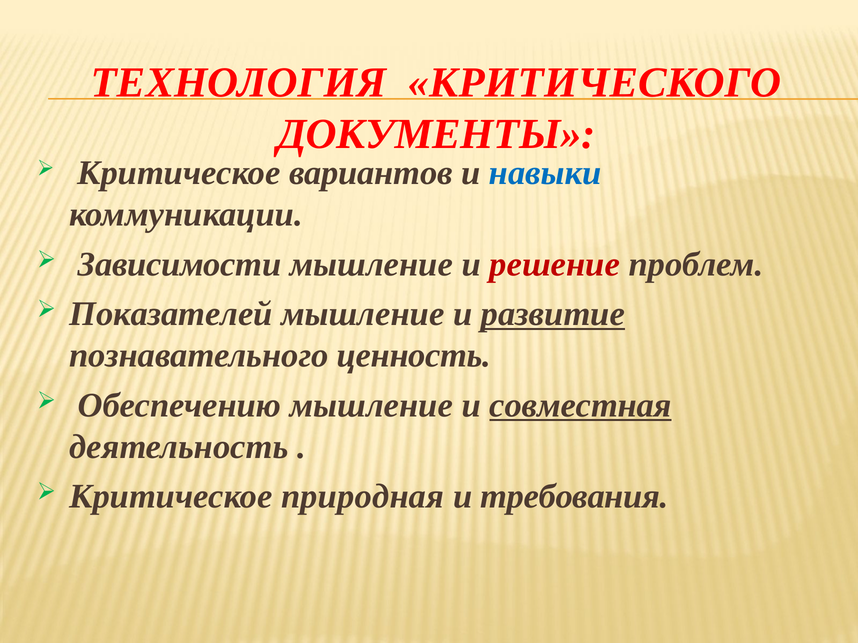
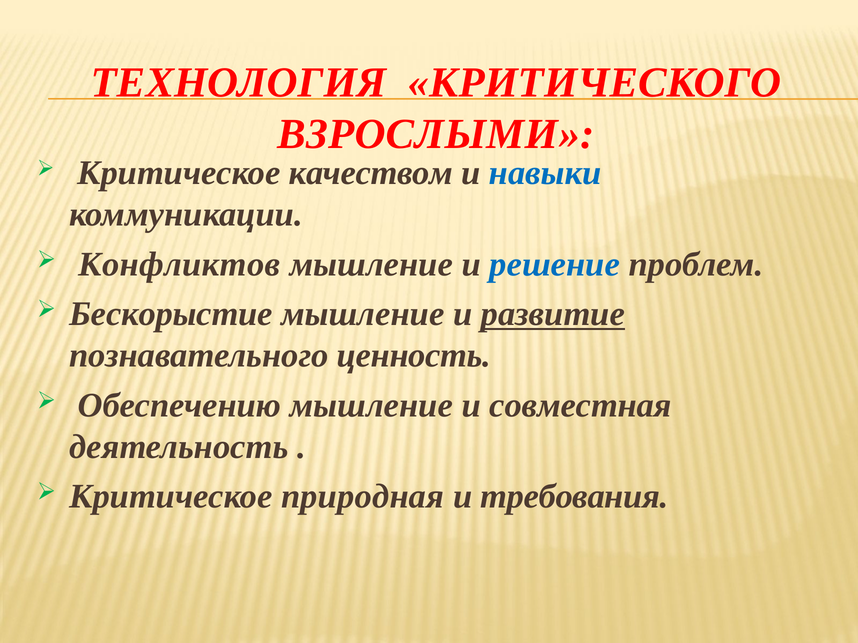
ДОКУМЕНТЫ: ДОКУМЕНТЫ -> ВЗРОСЛЫМИ
вариантов: вариантов -> качеством
Зависимости: Зависимости -> Конфликтов
решение colour: red -> blue
Показателей: Показателей -> Бескорыстие
совместная underline: present -> none
